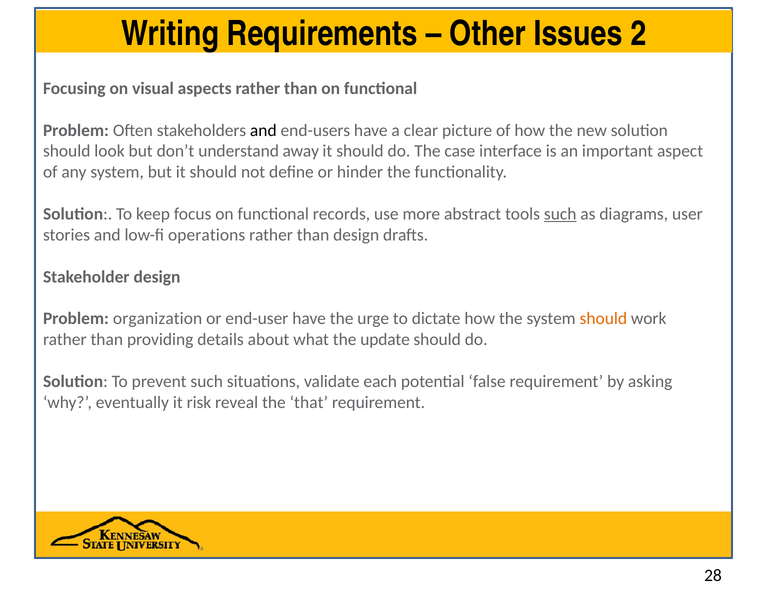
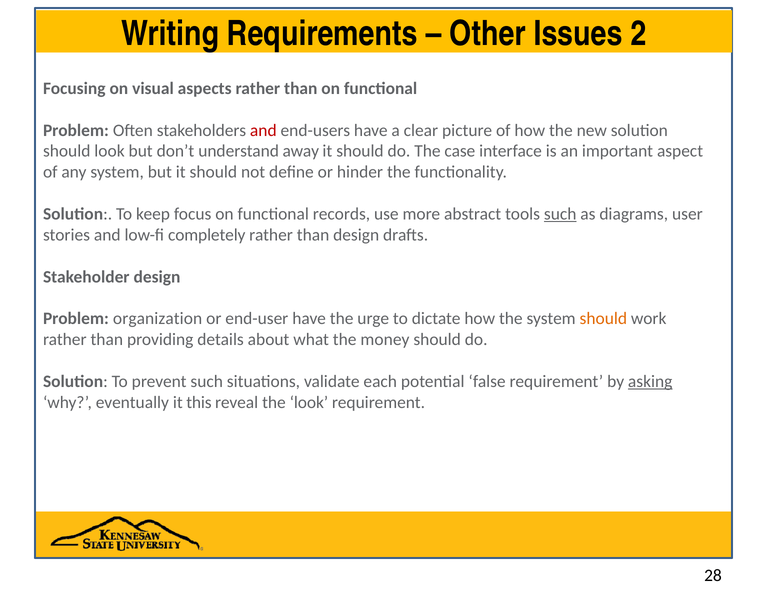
and at (263, 130) colour: black -> red
operations: operations -> completely
update: update -> money
asking underline: none -> present
risk: risk -> this
the that: that -> look
